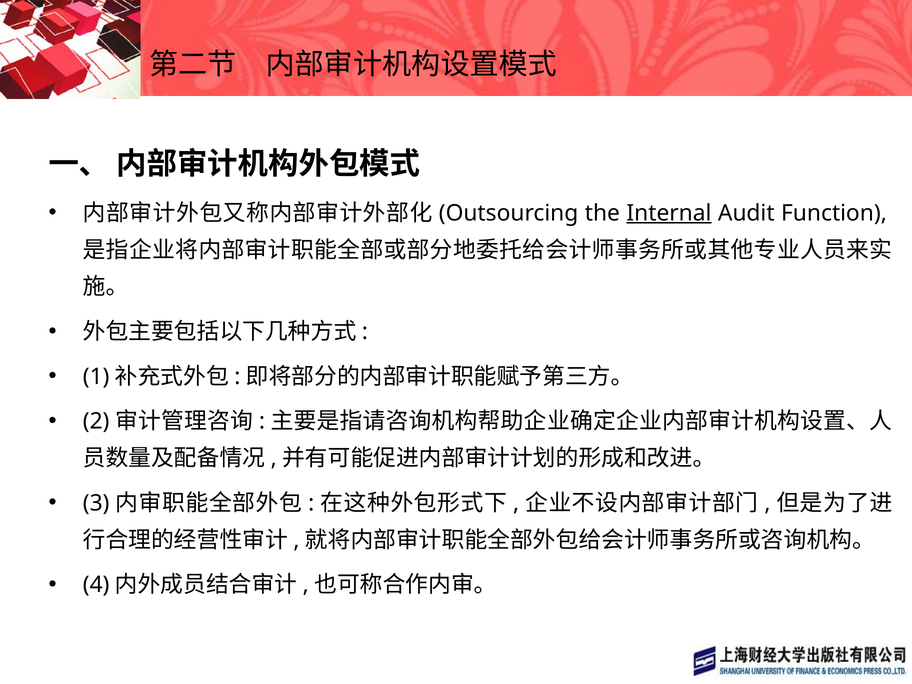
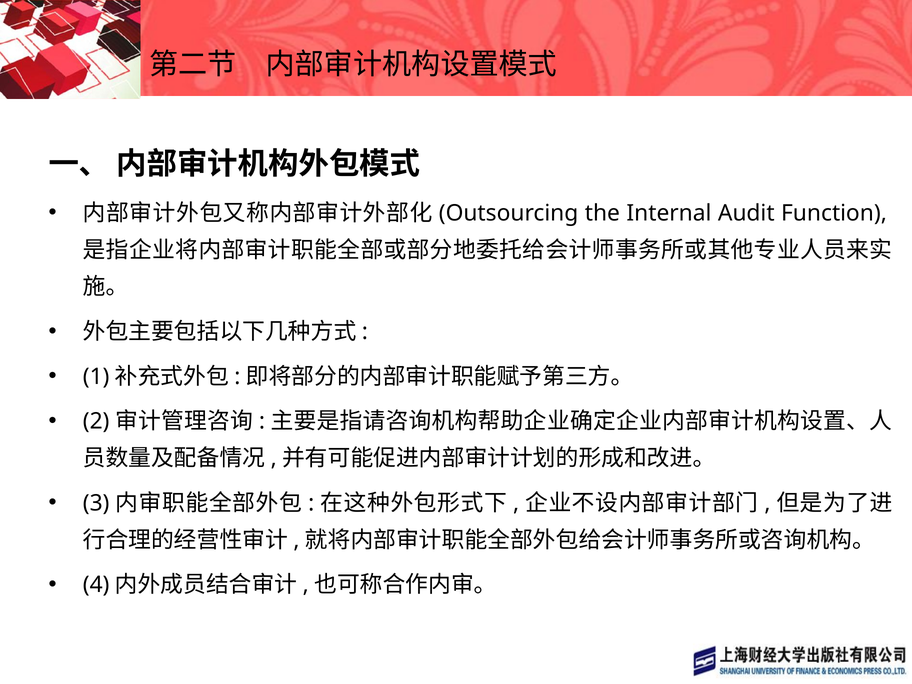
Internal underline: present -> none
